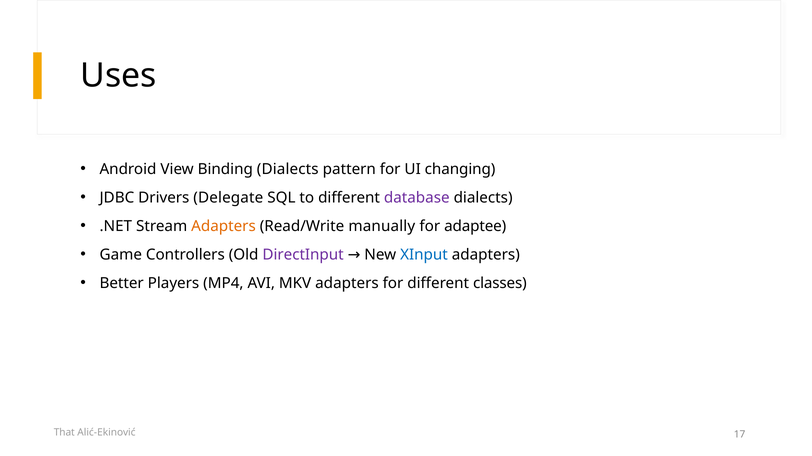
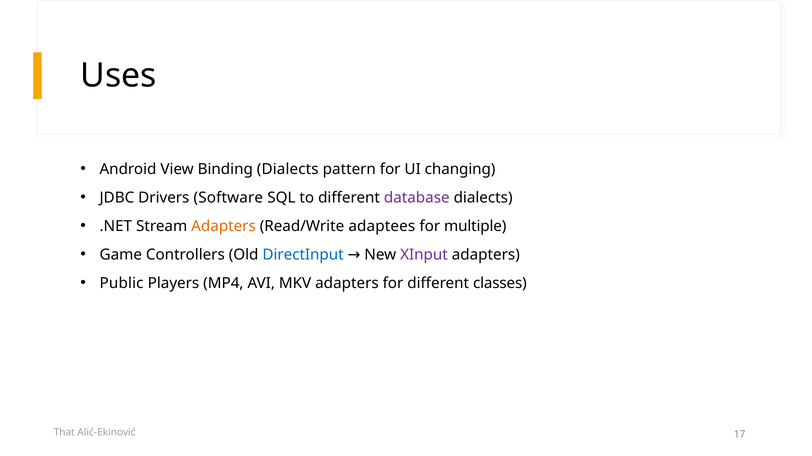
Delegate: Delegate -> Software
manually: manually -> adaptees
adaptee: adaptee -> multiple
DirectInput colour: purple -> blue
XInput colour: blue -> purple
Better: Better -> Public
